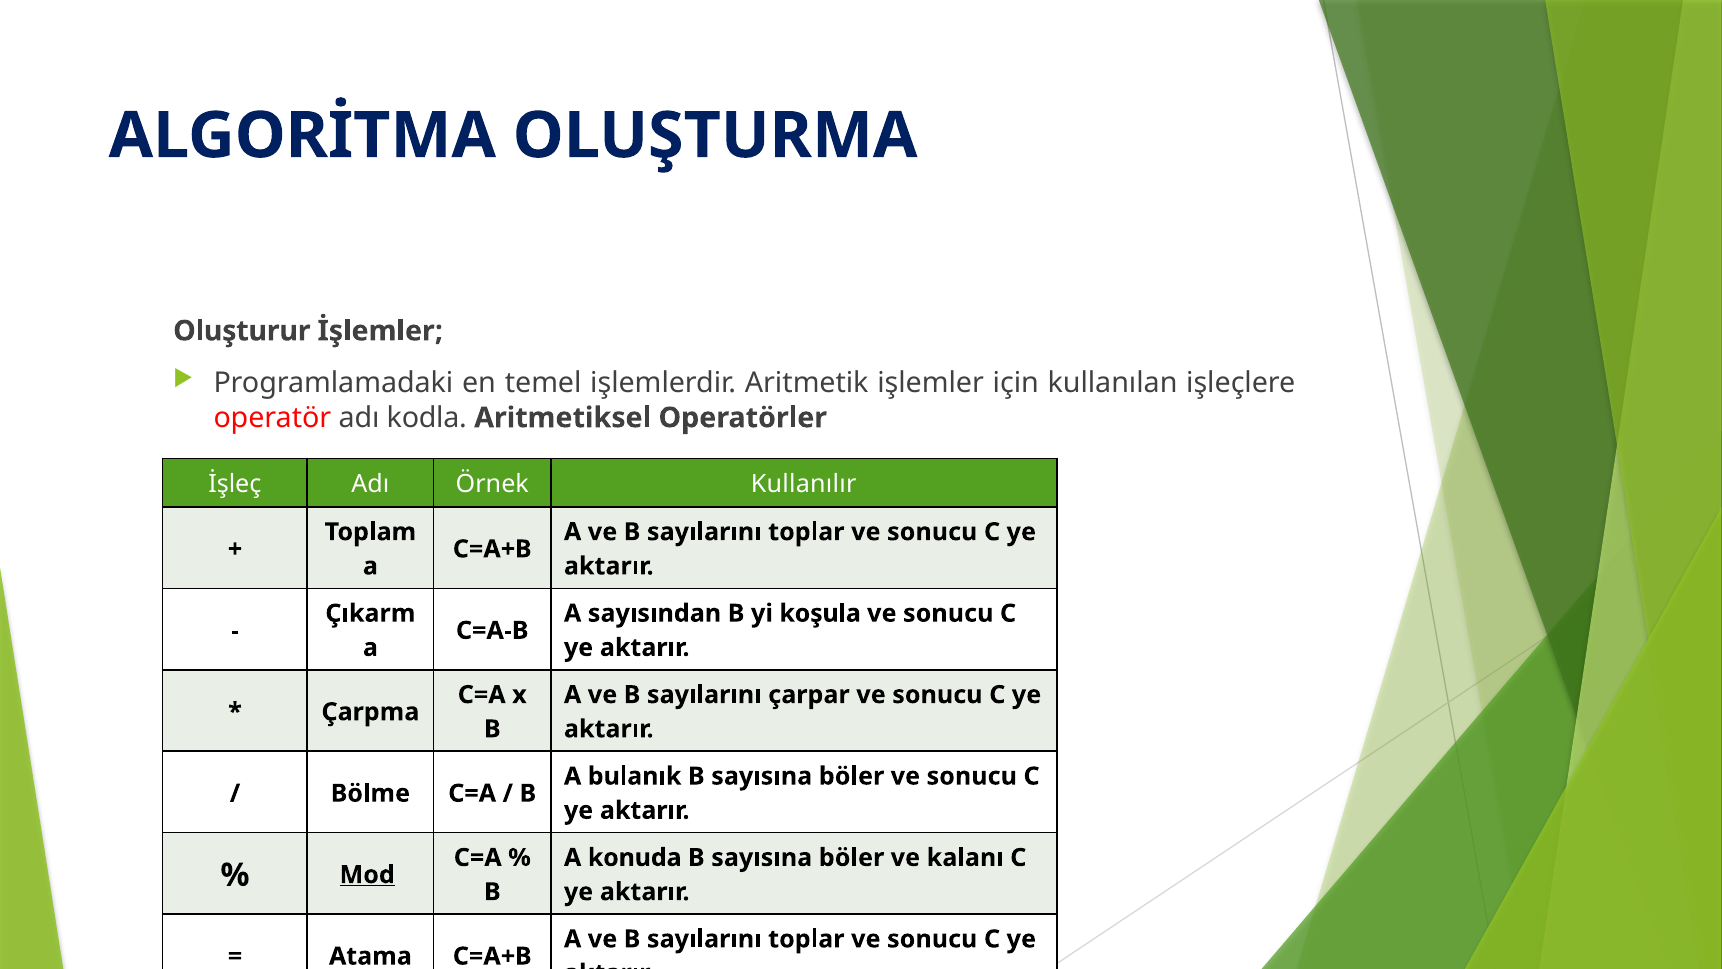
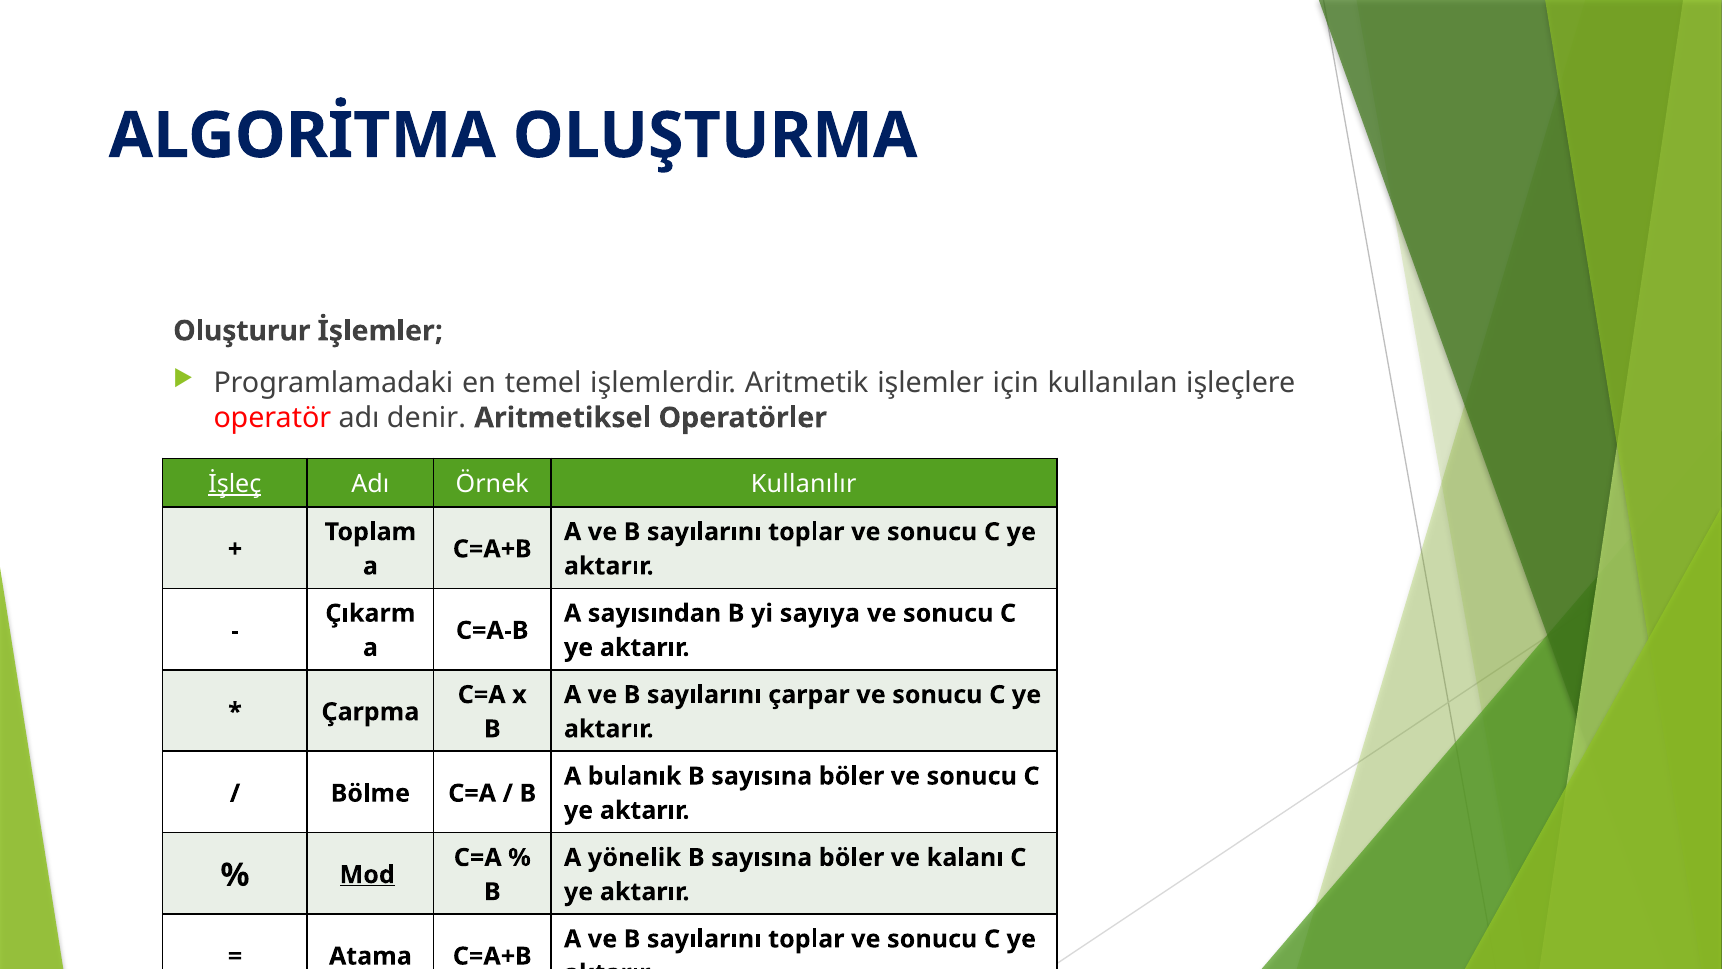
kodla: kodla -> denir
İşleç underline: none -> present
koşula: koşula -> sayıya
konuda: konuda -> yönelik
